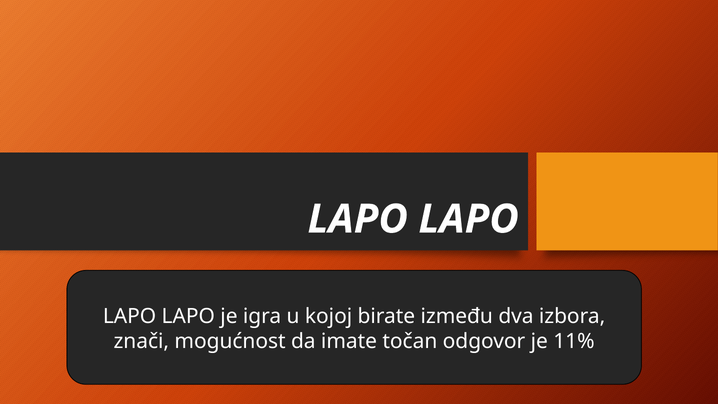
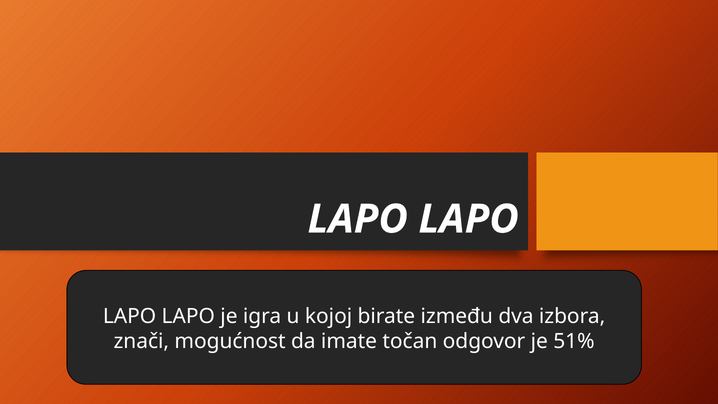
11%: 11% -> 51%
